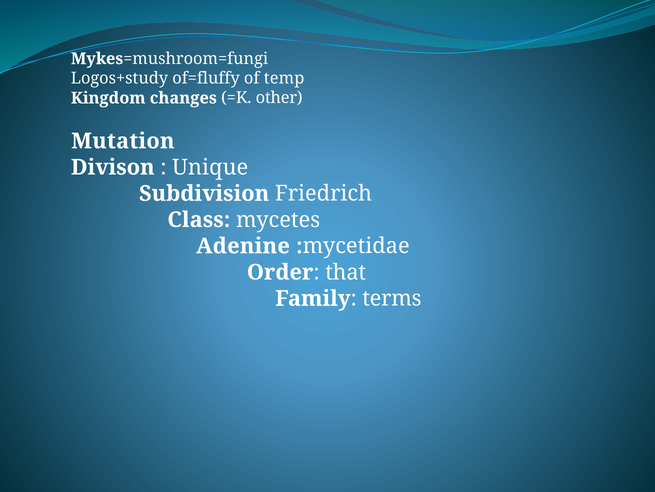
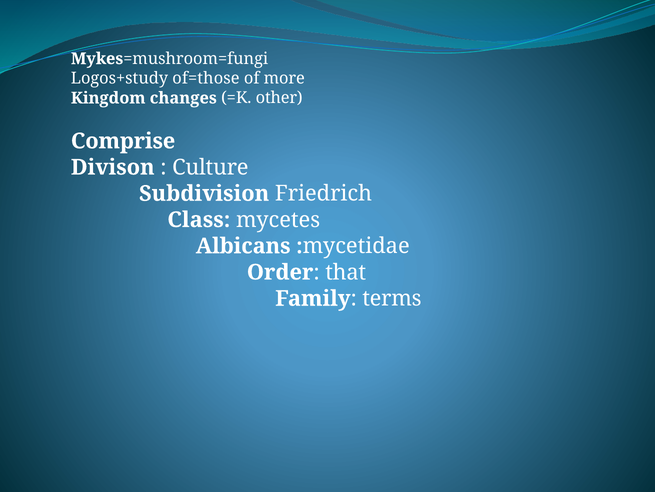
of=fluffy: of=fluffy -> of=those
temp: temp -> more
Mutation: Mutation -> Comprise
Unique: Unique -> Culture
Adenine: Adenine -> Albicans
